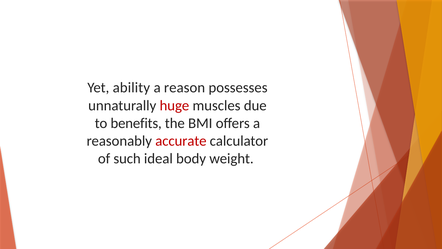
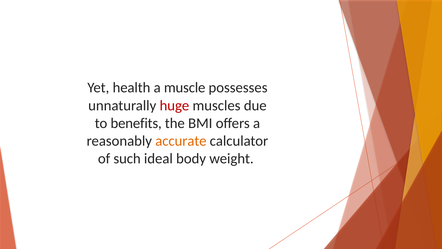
ability: ability -> health
reason: reason -> muscle
accurate colour: red -> orange
